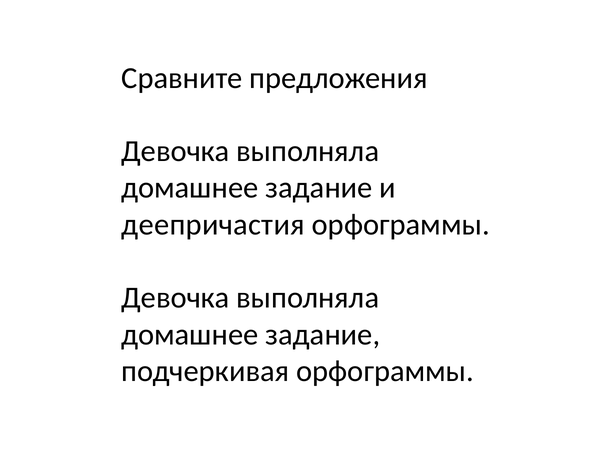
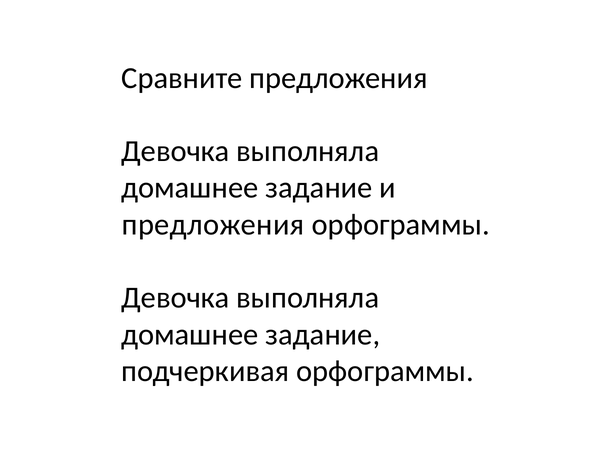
деепричастия at (213, 225): деепричастия -> предложения
